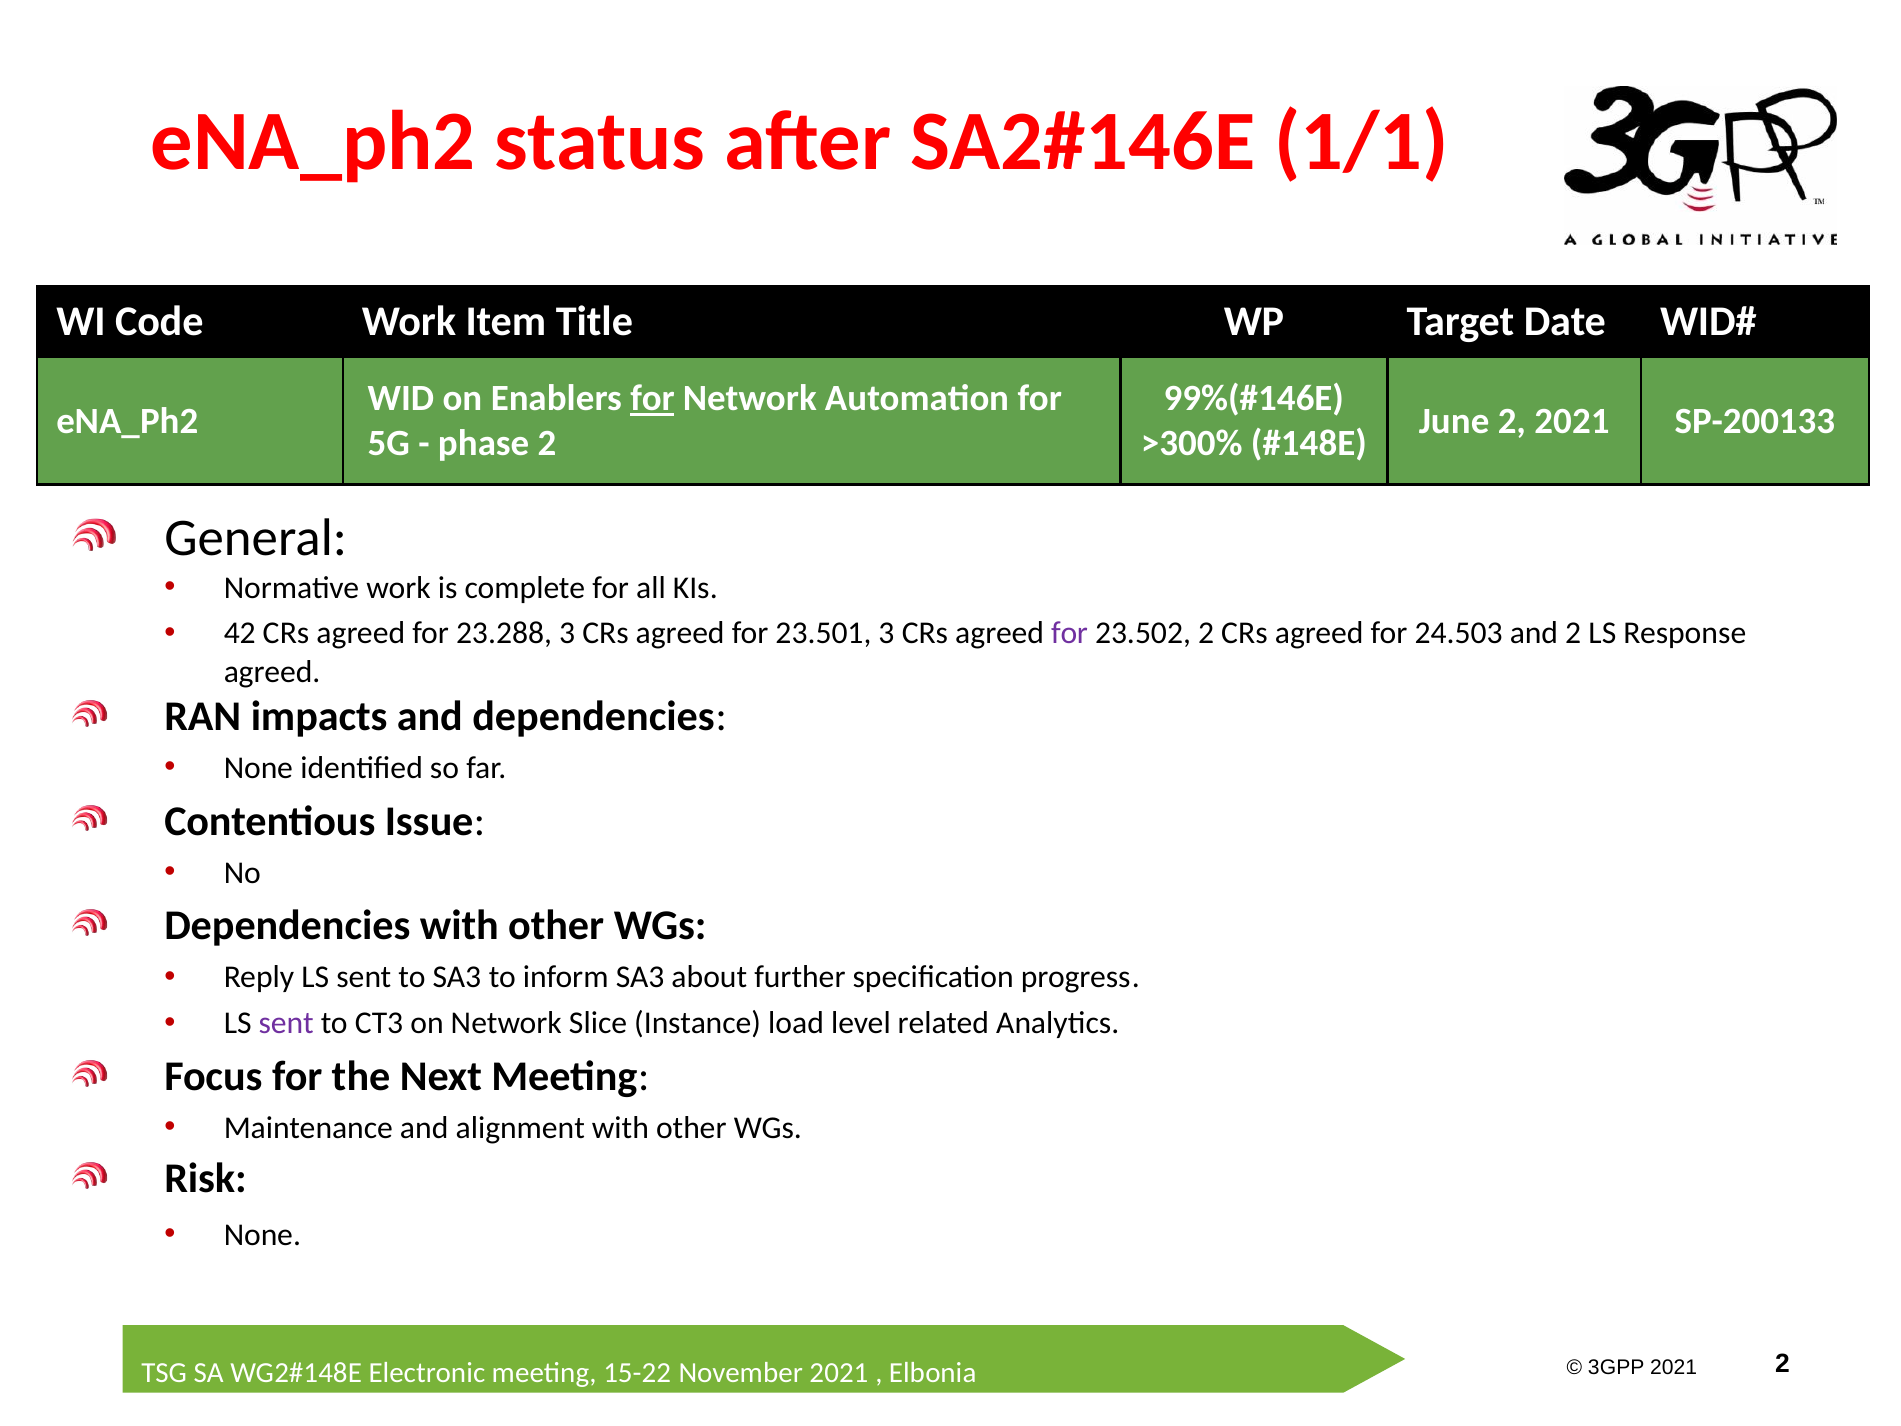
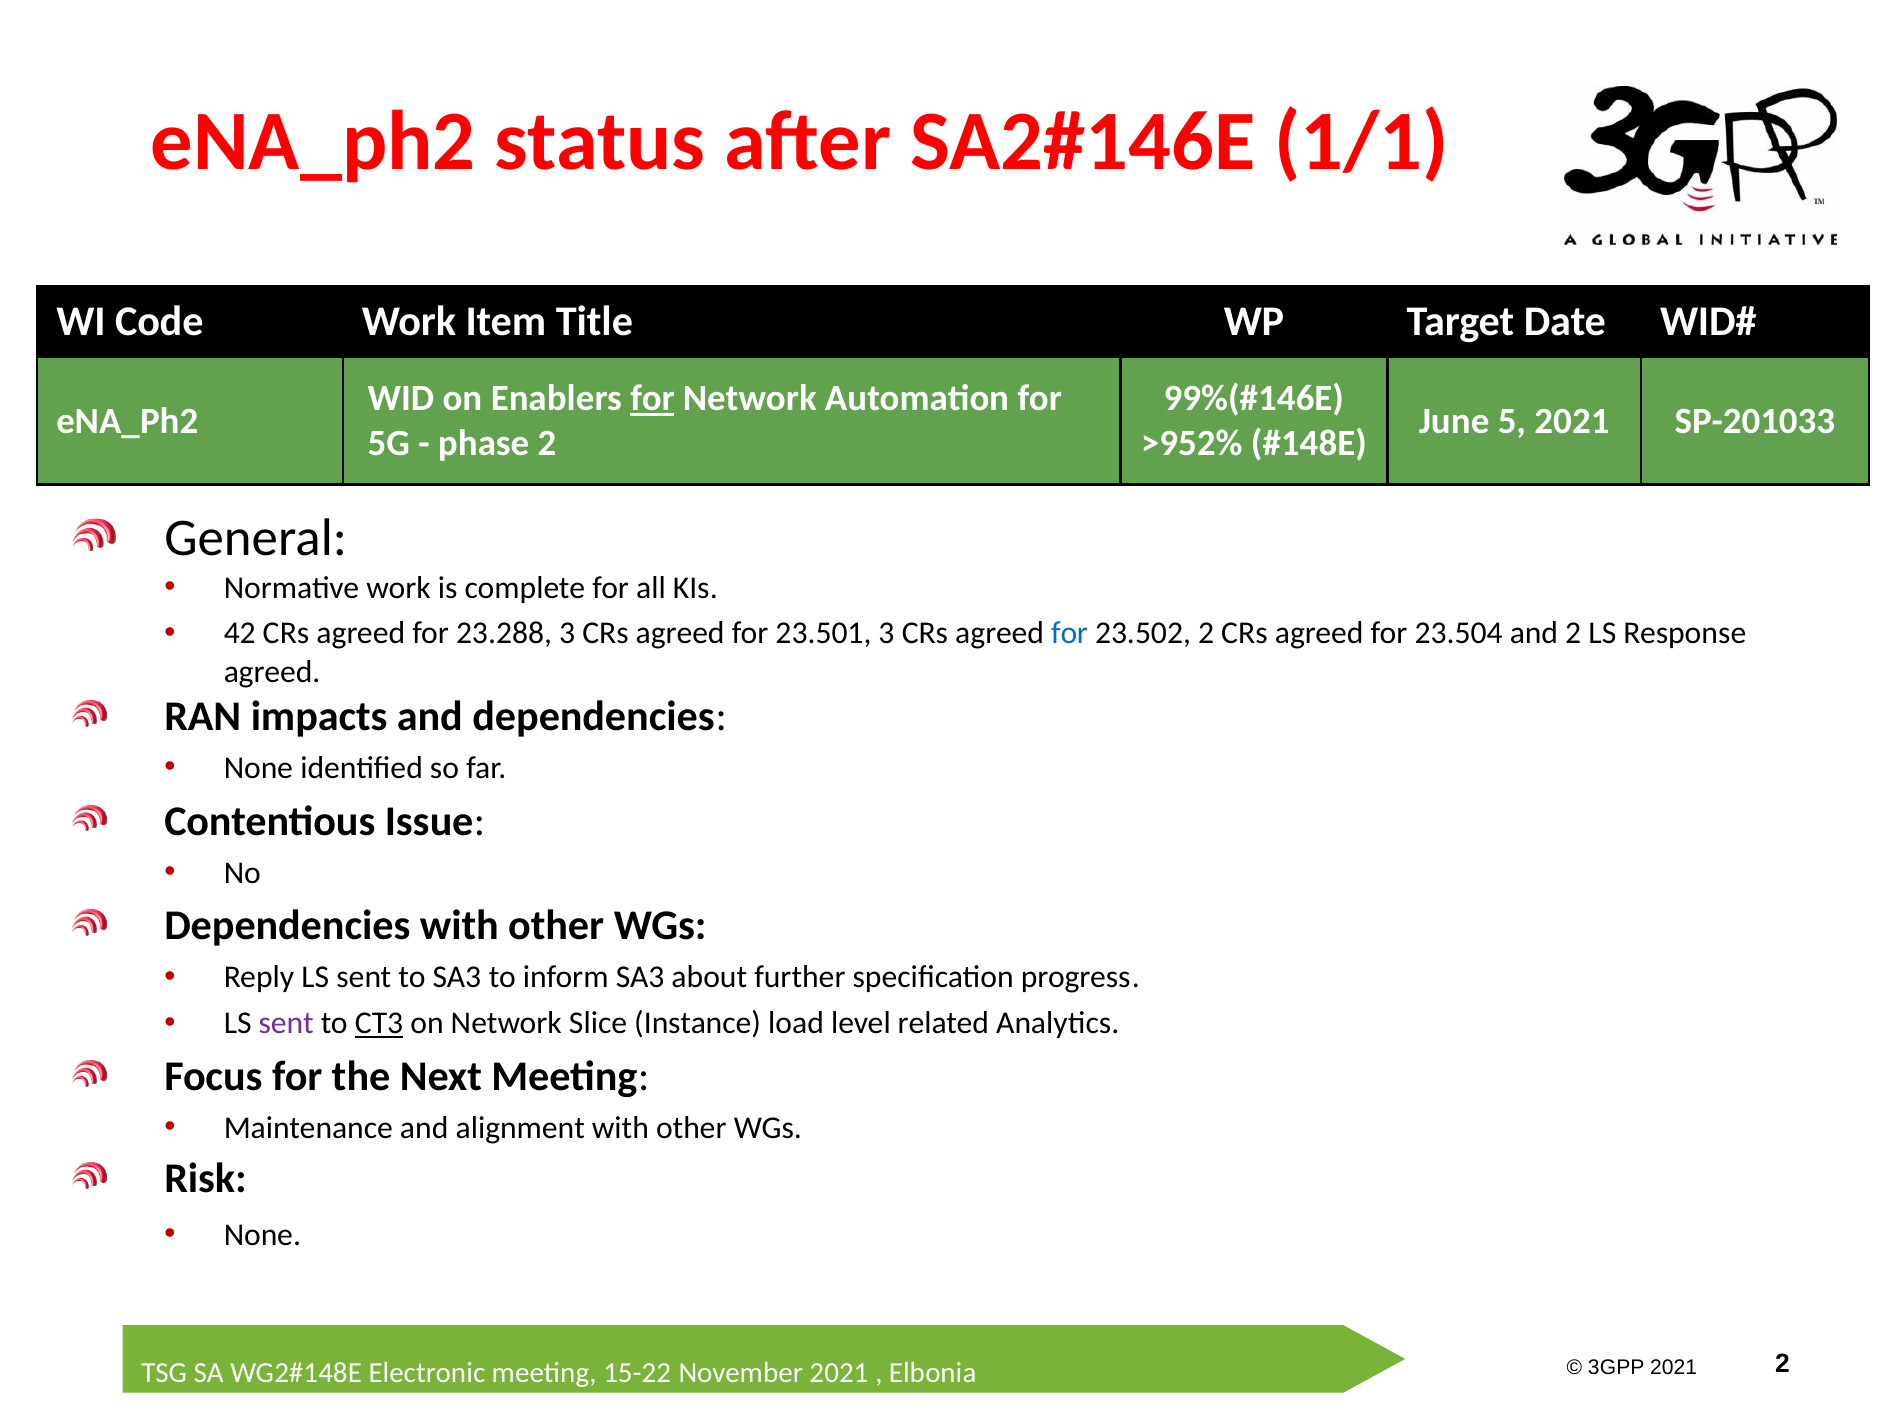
June 2: 2 -> 5
SP-200133: SP-200133 -> SP-201033
>300%: >300% -> >952%
for at (1070, 633) colour: purple -> blue
24.503: 24.503 -> 23.504
CT3 underline: none -> present
